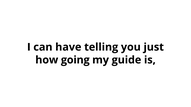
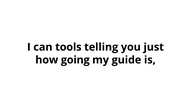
have: have -> tools
